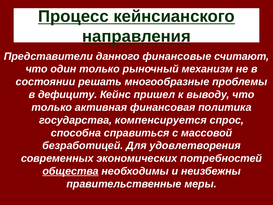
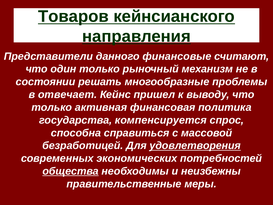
Процесс: Процесс -> Товаров
дефициту: дефициту -> отвечает
удовлетворения underline: none -> present
